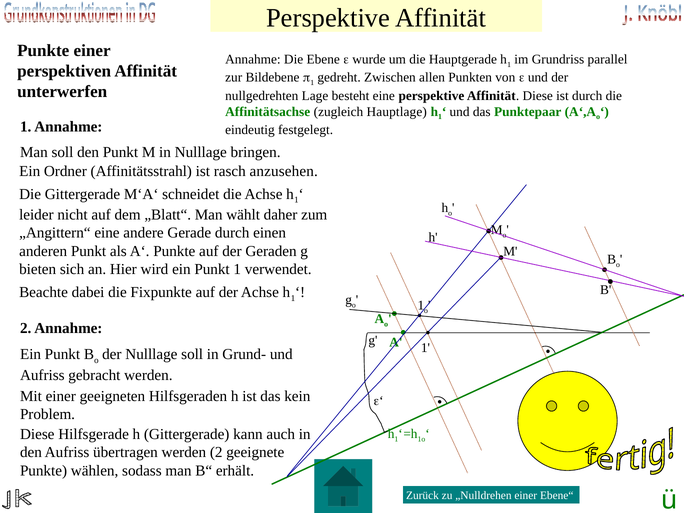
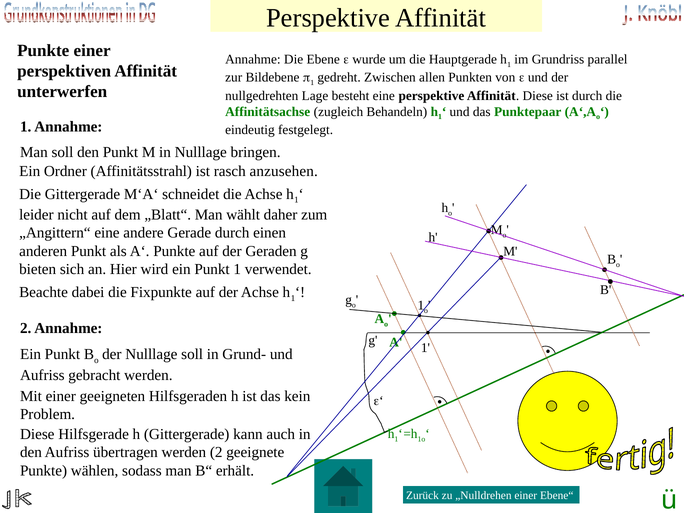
Hauptlage: Hauptlage -> Behandeln
